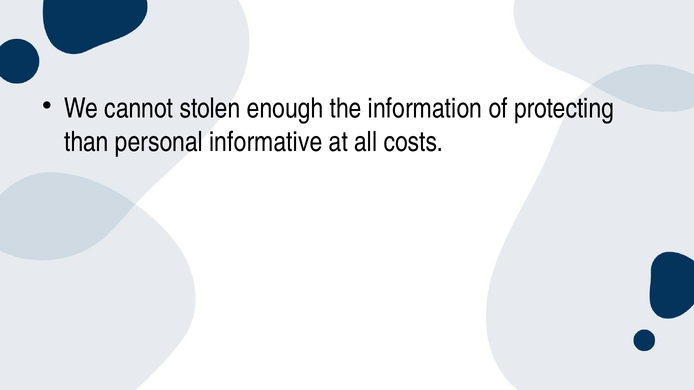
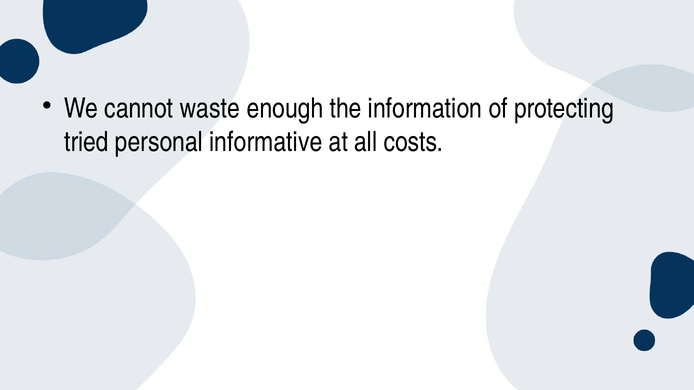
stolen: stolen -> waste
than: than -> tried
